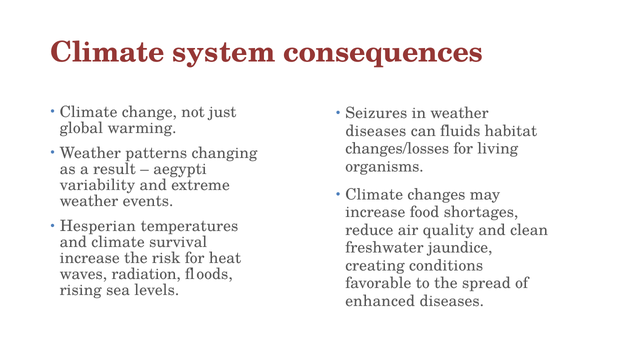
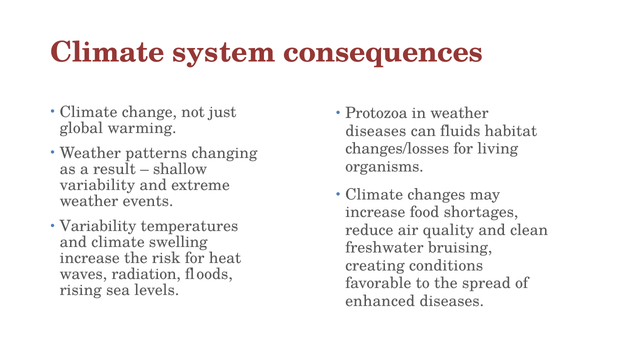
Seizures: Seizures -> Protozoa
aegypti: aegypti -> shallow
Hesperian at (98, 226): Hesperian -> Variability
survival: survival -> swelling
jaundice: jaundice -> bruising
